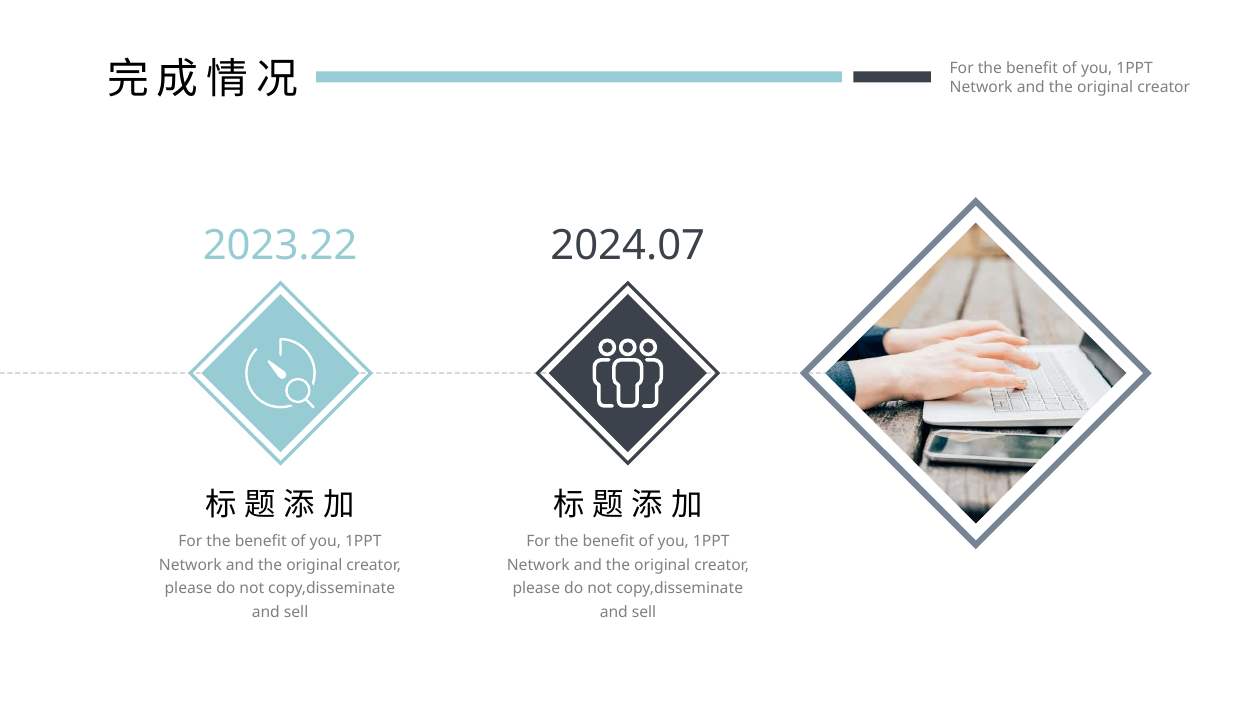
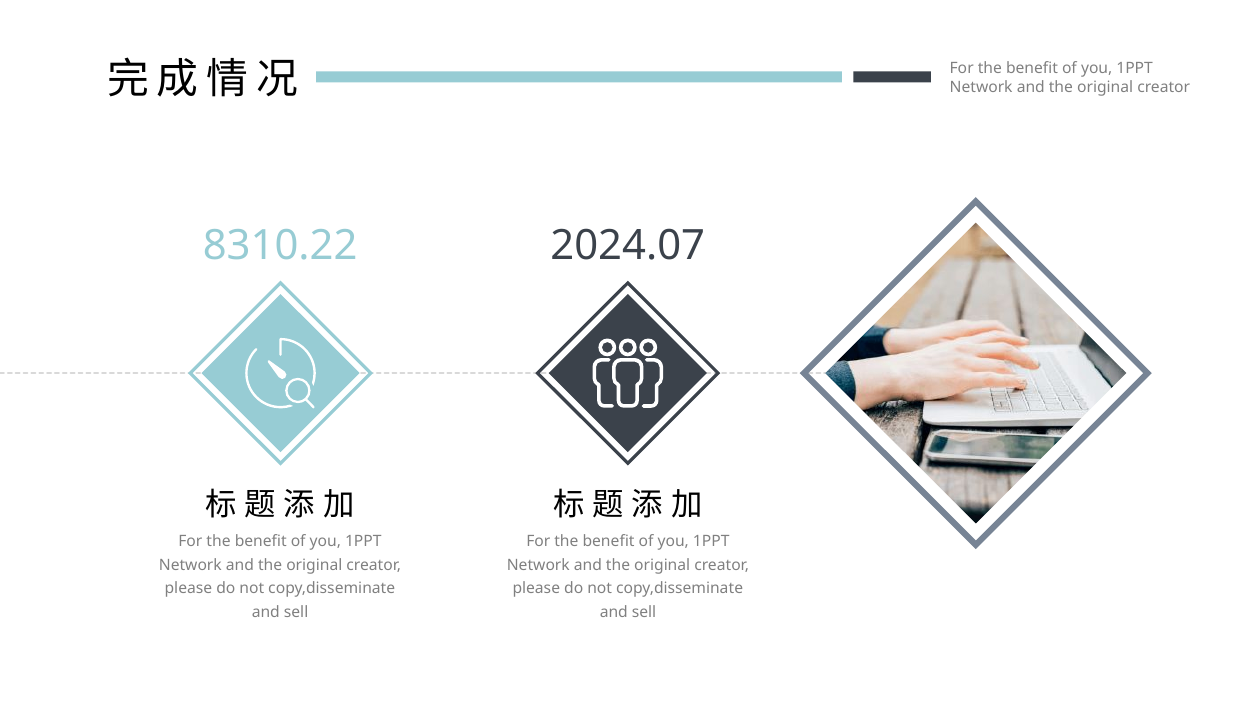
2023.22: 2023.22 -> 8310.22
